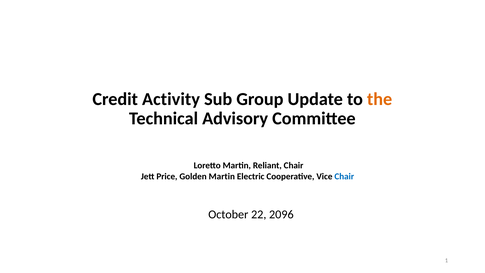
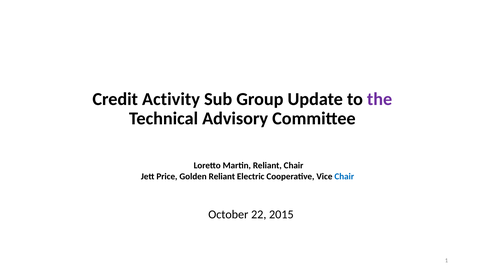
the colour: orange -> purple
Golden Martin: Martin -> Reliant
2096: 2096 -> 2015
